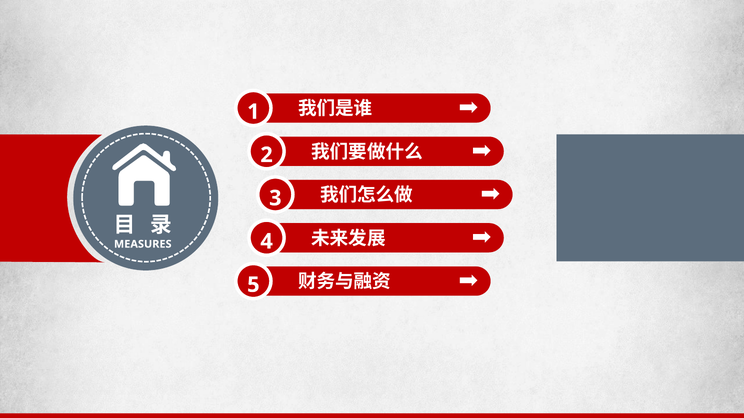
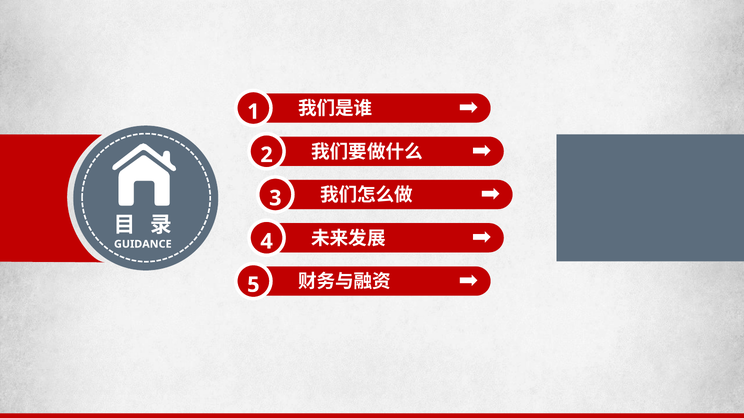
MEASURES: MEASURES -> GUIDANCE
